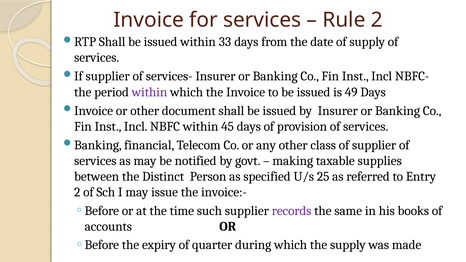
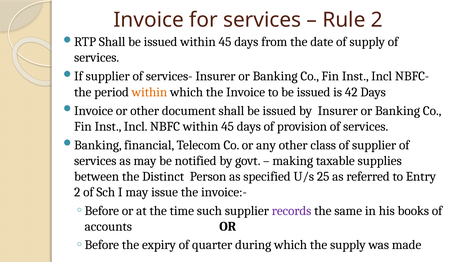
issued within 33: 33 -> 45
within at (149, 92) colour: purple -> orange
49: 49 -> 42
